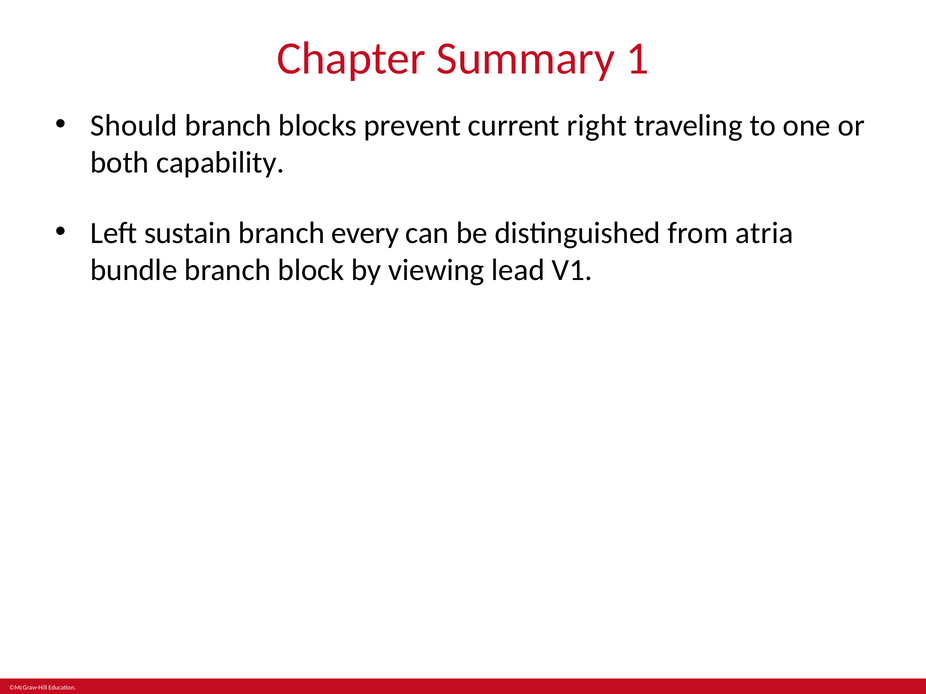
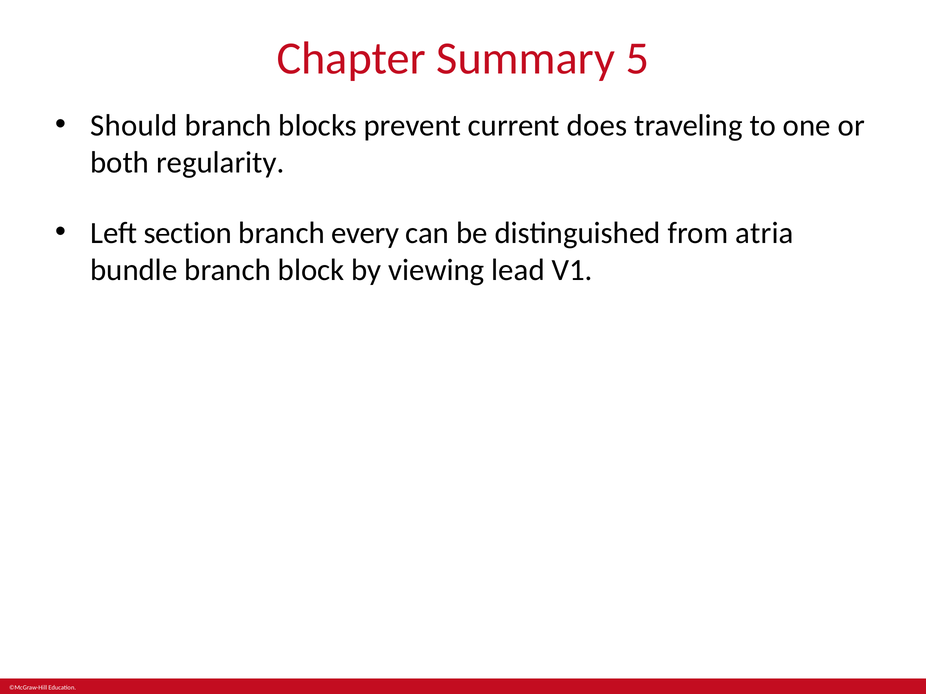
1: 1 -> 5
right: right -> does
capability: capability -> regularity
sustain: sustain -> section
